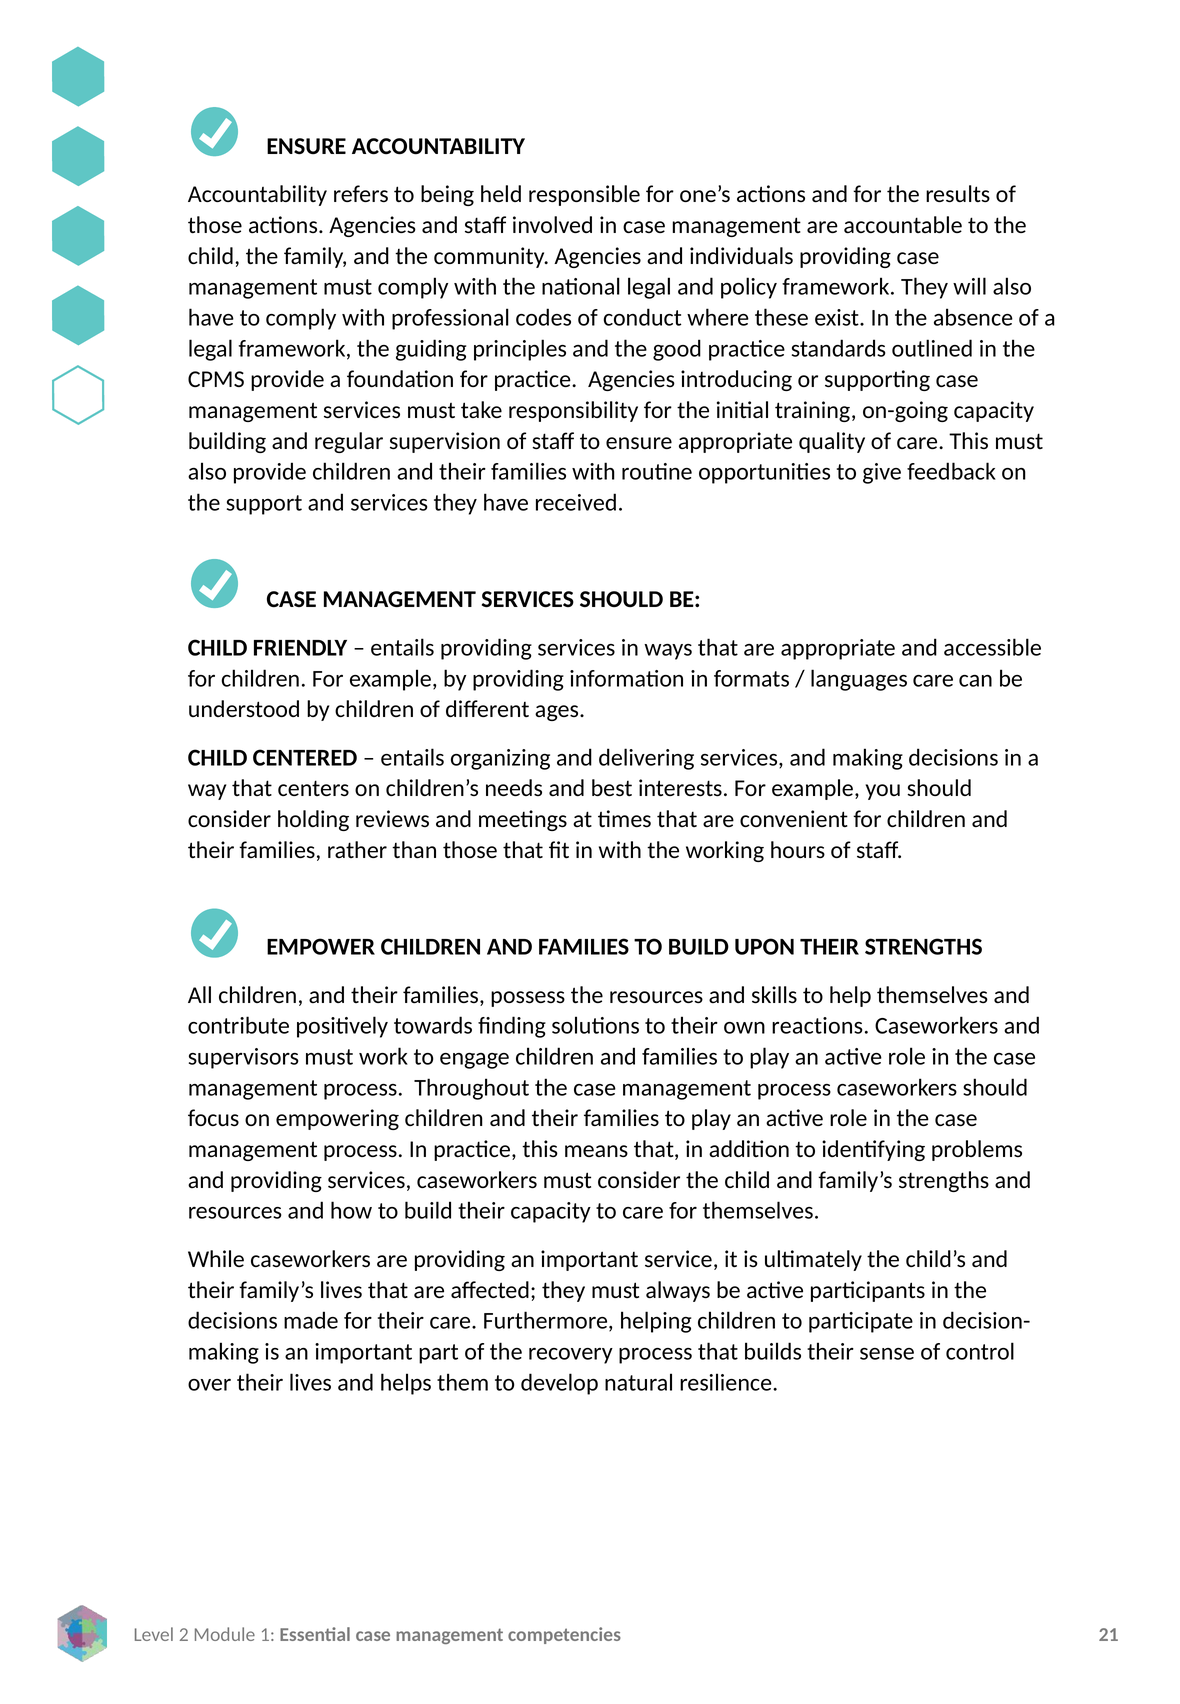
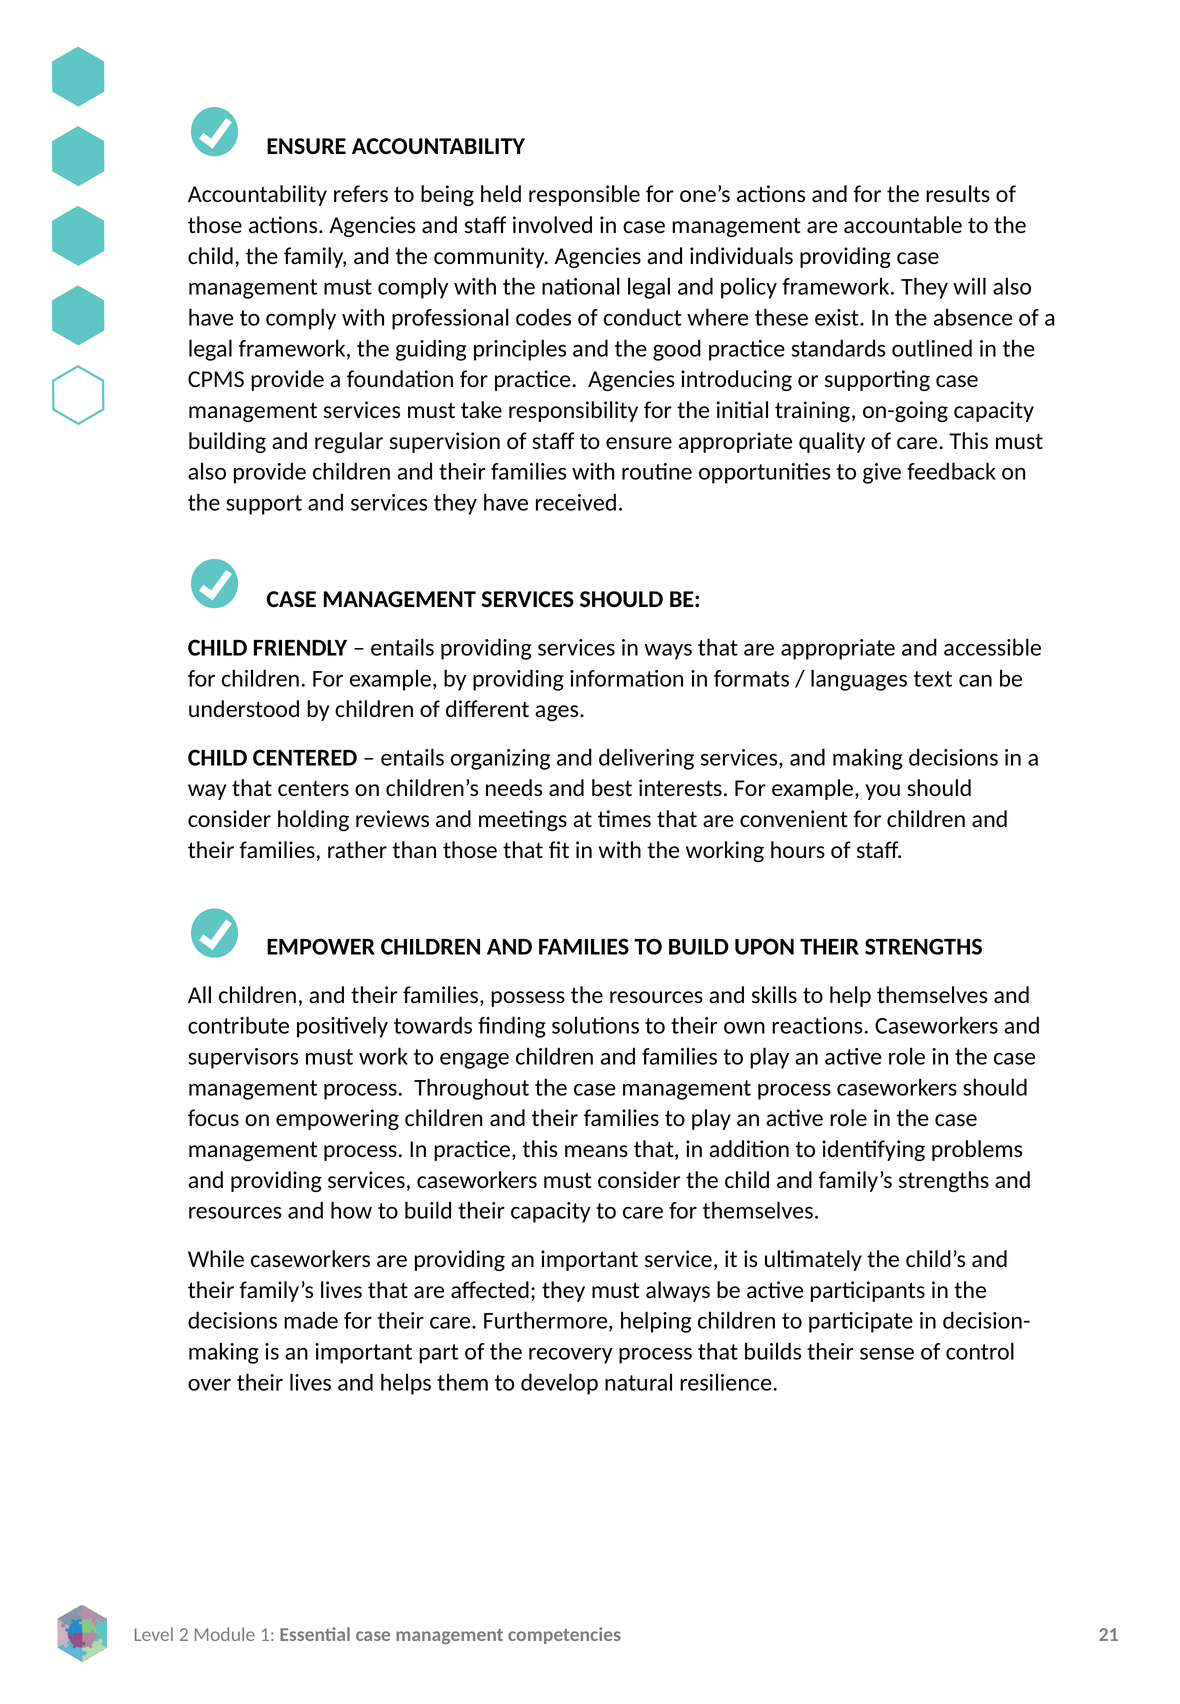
languages care: care -> text
